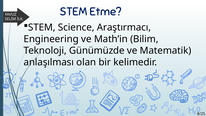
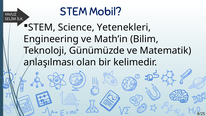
Etme: Etme -> Mobil
Araştırmacı: Araştırmacı -> Yetenekleri
